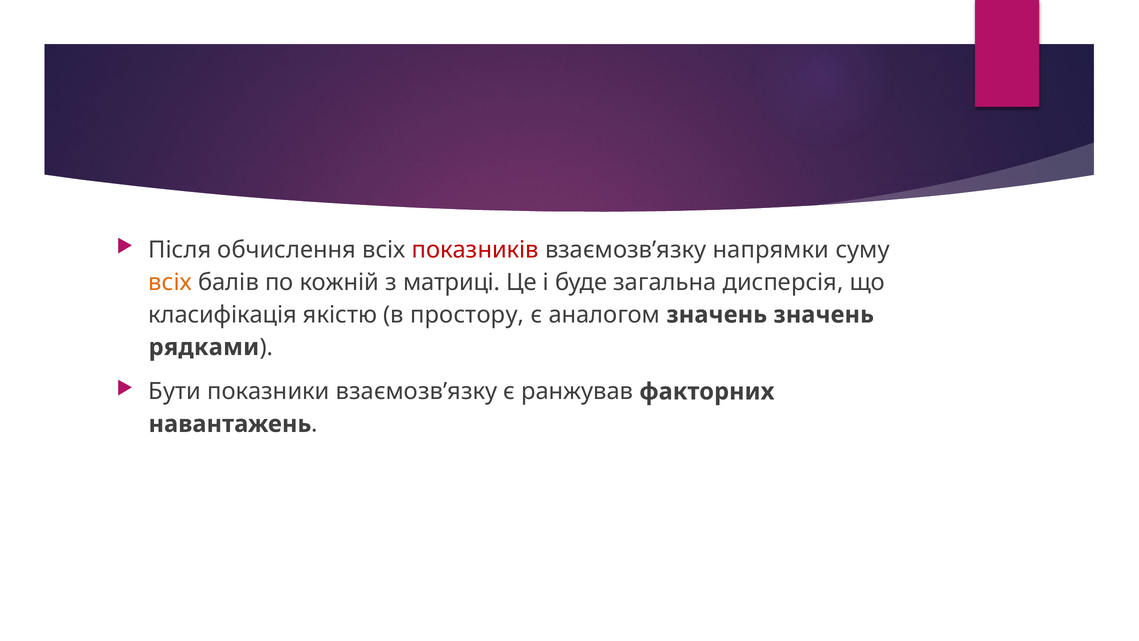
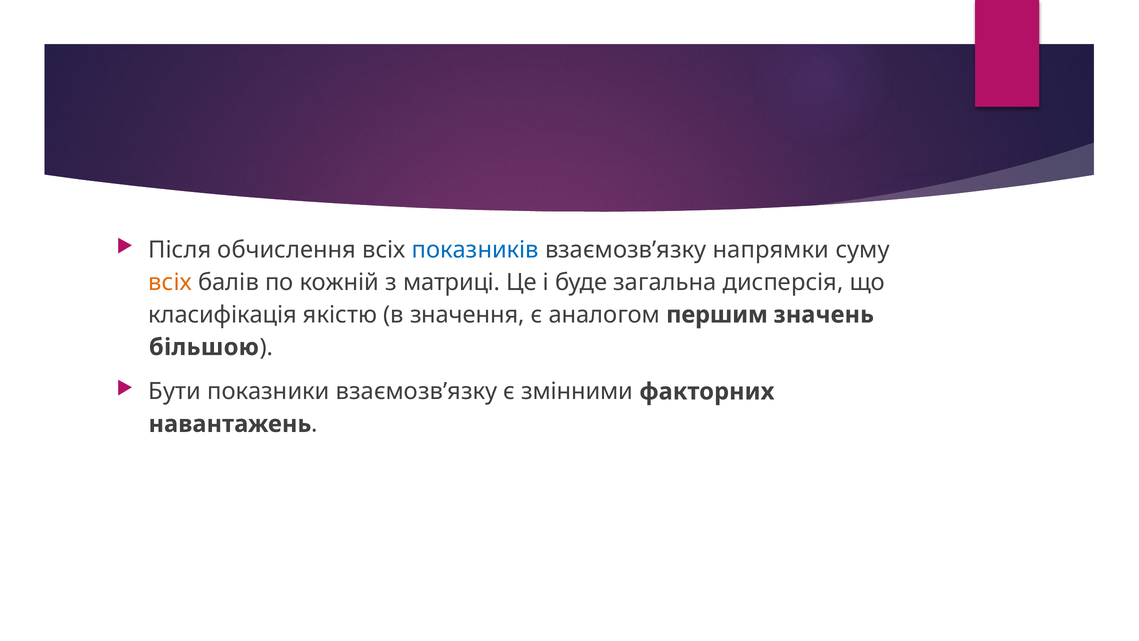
показників colour: red -> blue
простору: простору -> значення
аналогом значень: значень -> першим
рядками: рядками -> більшою
ранжував: ранжував -> змінними
